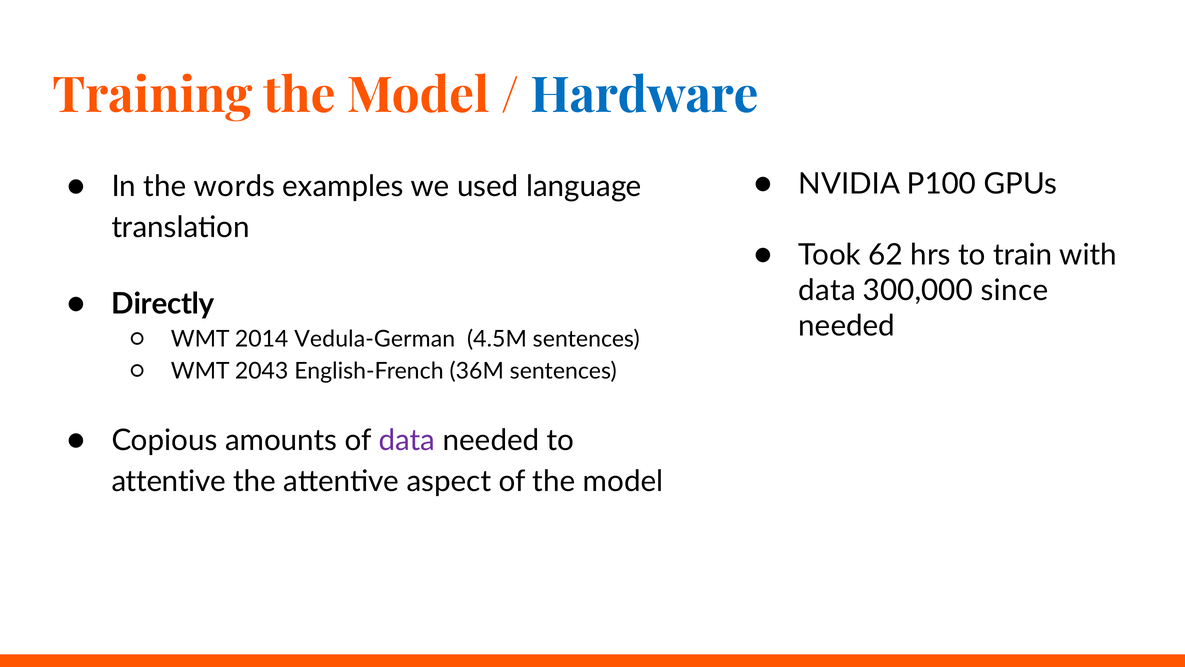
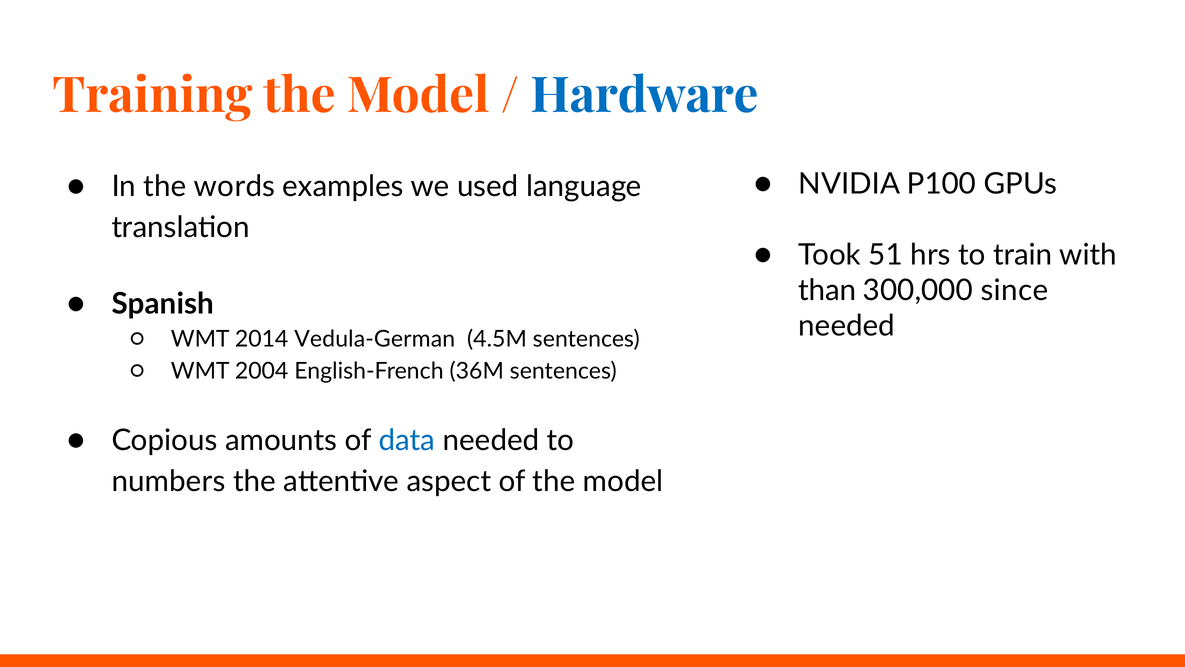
62: 62 -> 51
data at (827, 290): data -> than
Directly: Directly -> Spanish
2043: 2043 -> 2004
data at (407, 440) colour: purple -> blue
attentive at (169, 481): attentive -> numbers
